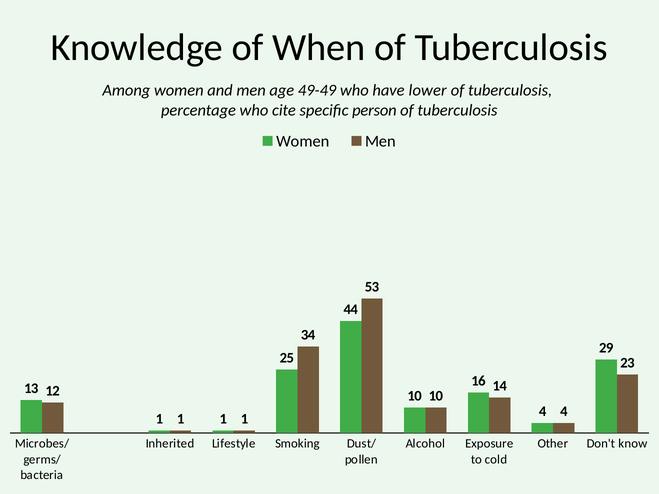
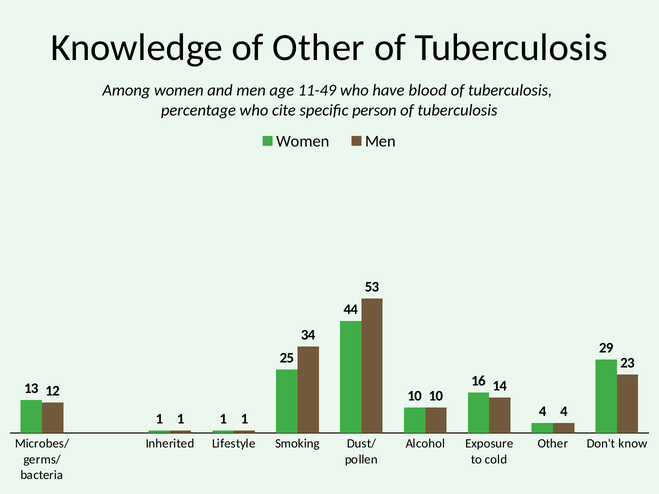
of When: When -> Other
49-49: 49-49 -> 11-49
lower: lower -> blood
